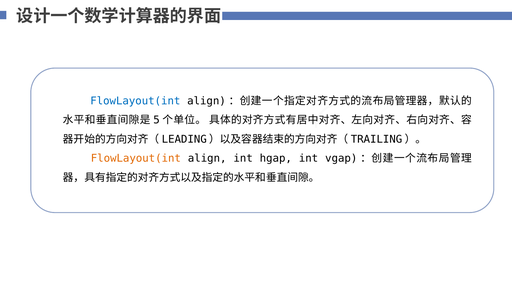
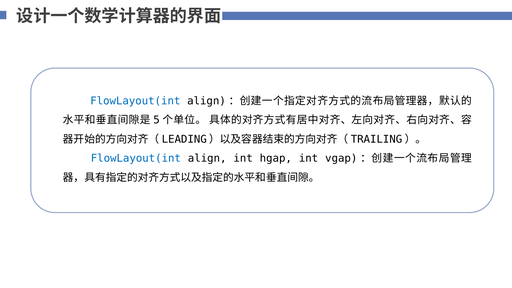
FlowLayout(int at (136, 158) colour: orange -> blue
